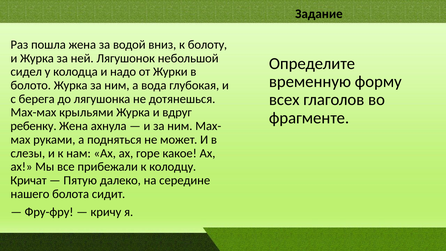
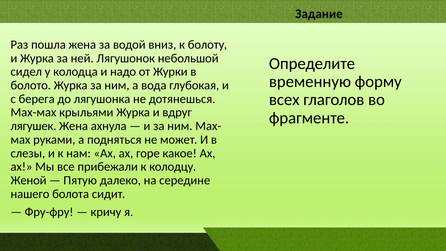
ребенку: ребенку -> лягушек
Кричат: Кричат -> Женой
